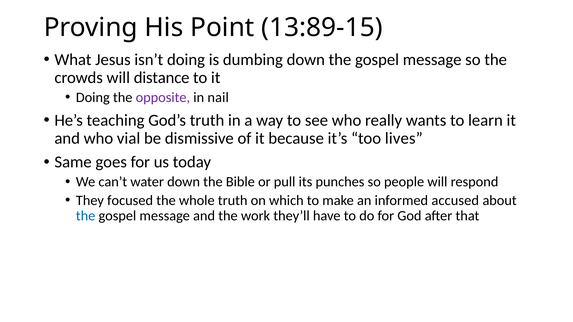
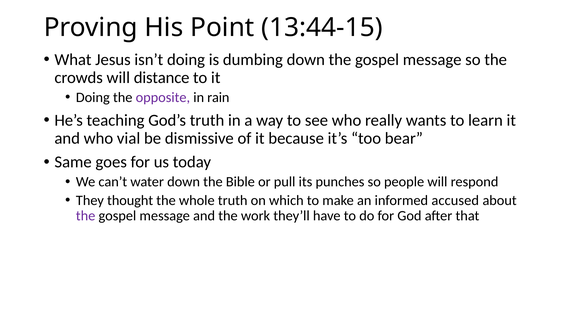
13:89-15: 13:89-15 -> 13:44-15
nail: nail -> rain
lives: lives -> bear
focused: focused -> thought
the at (86, 216) colour: blue -> purple
